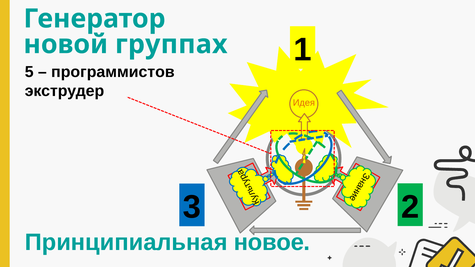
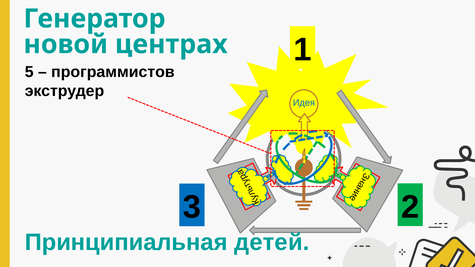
группах: группах -> центрах
Идея colour: orange -> blue
новое: новое -> детей
